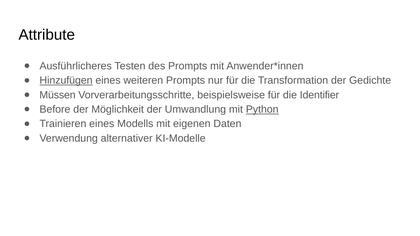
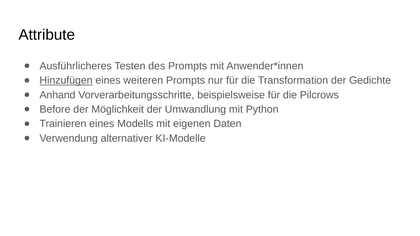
Müssen: Müssen -> Anhand
Identifier: Identifier -> Pilcrows
Python underline: present -> none
